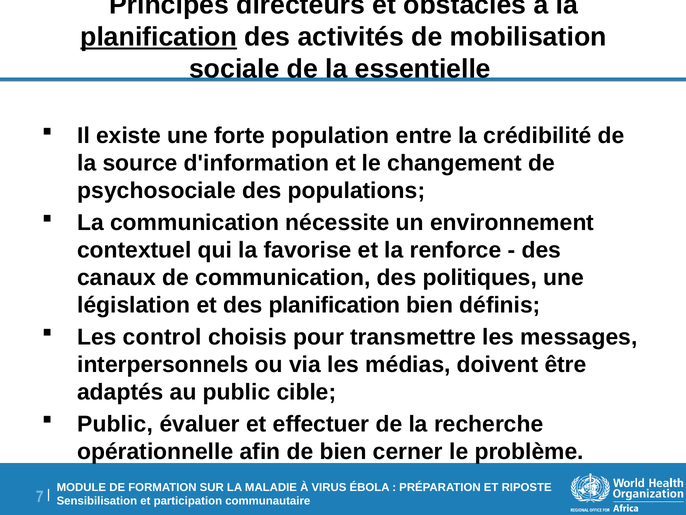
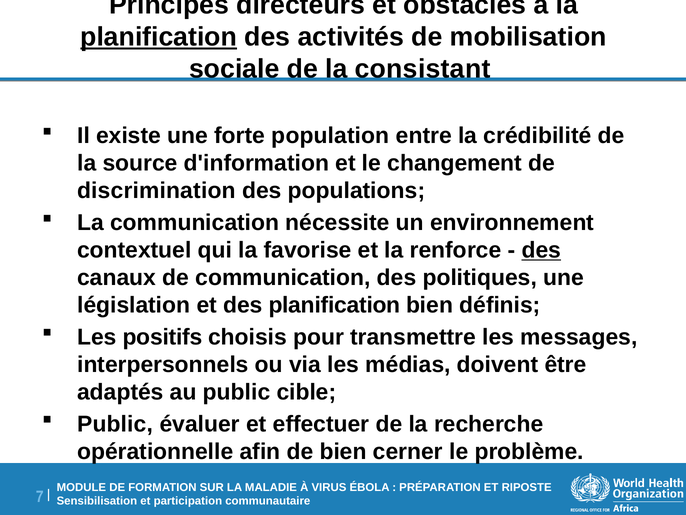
essentielle: essentielle -> consistant
psychosociale: psychosociale -> discrimination
des at (541, 250) underline: none -> present
control: control -> positifs
